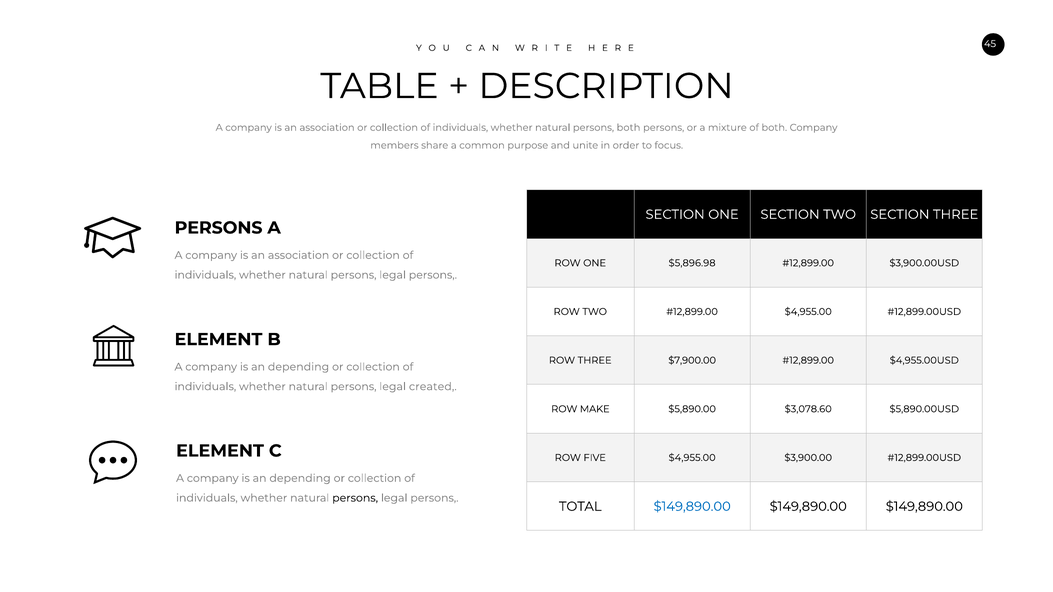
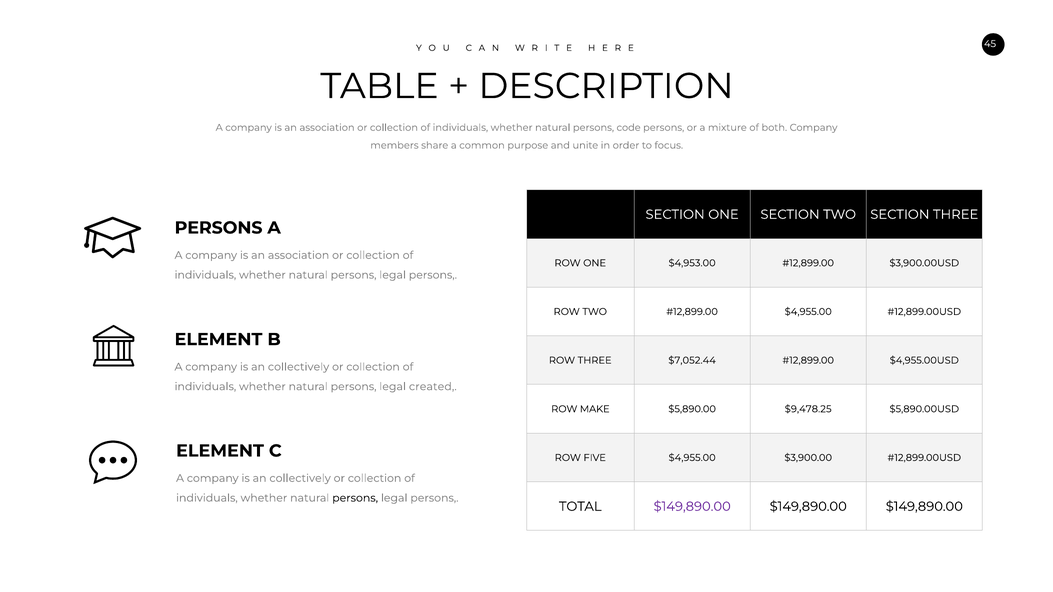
persons both: both -> code
$5,896.98: $5,896.98 -> $4,953.00
$7,900.00: $7,900.00 -> $7,052.44
depending at (299, 367): depending -> collectively
$3,078.60: $3,078.60 -> $9,478.25
depending at (300, 479): depending -> collectively
$149,890.00 at (692, 507) colour: blue -> purple
